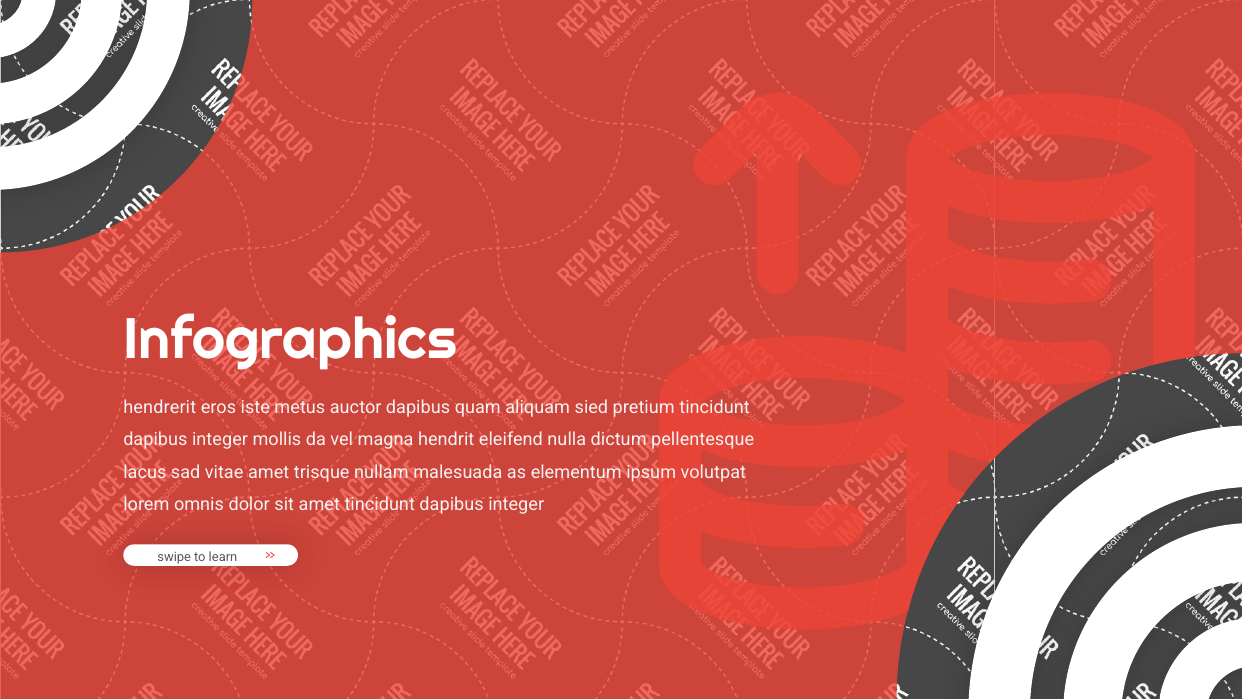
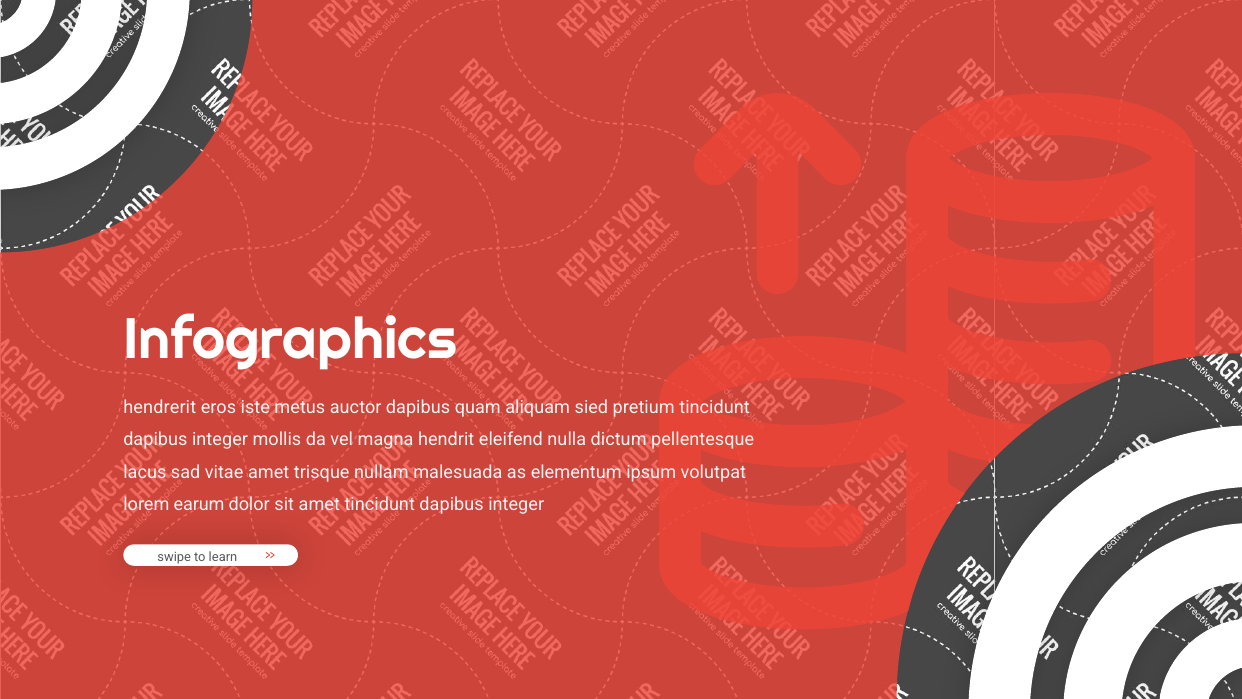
omnis: omnis -> earum
